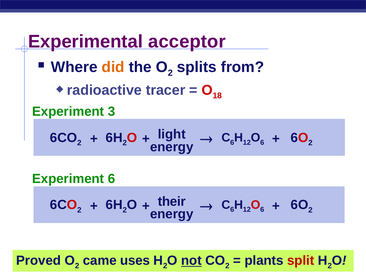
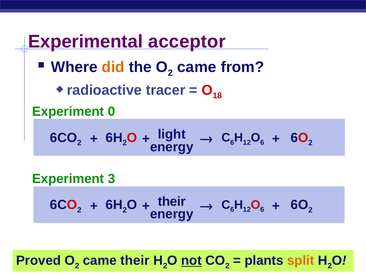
splits at (197, 67): splits -> came
3: 3 -> 0
Experiment 6: 6 -> 3
came uses: uses -> their
split colour: red -> orange
